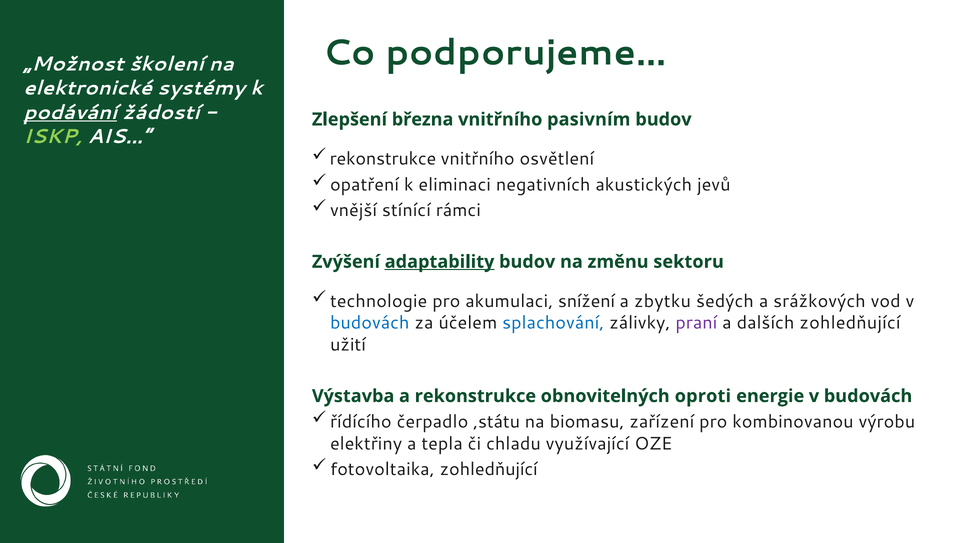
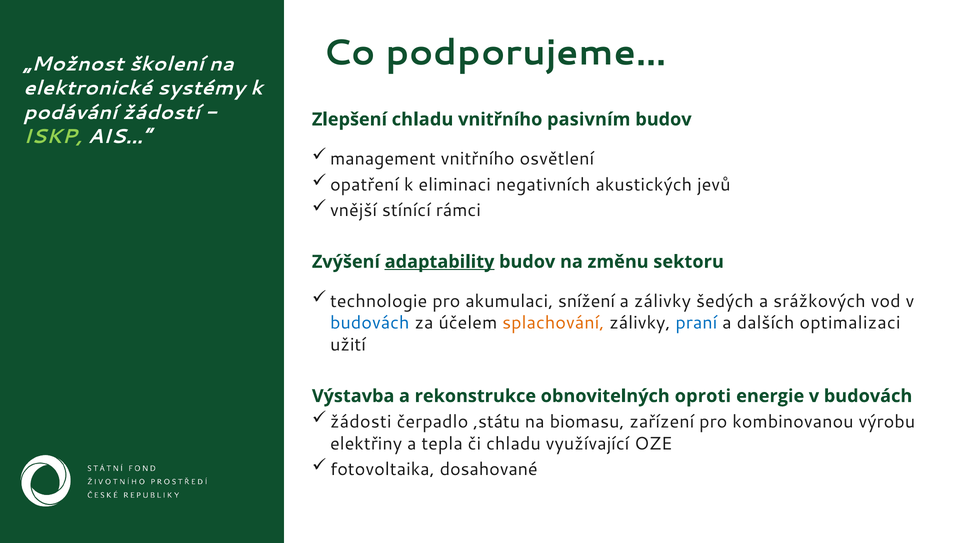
podávání underline: present -> none
Zlepšení března: března -> chladu
rekonstrukce at (383, 159): rekonstrukce -> management
a zbytku: zbytku -> zálivky
splachování colour: blue -> orange
praní colour: purple -> blue
dalších zohledňující: zohledňující -> optimalizaci
řídícího: řídícího -> žádosti
fotovoltaika zohledňující: zohledňující -> dosahované
